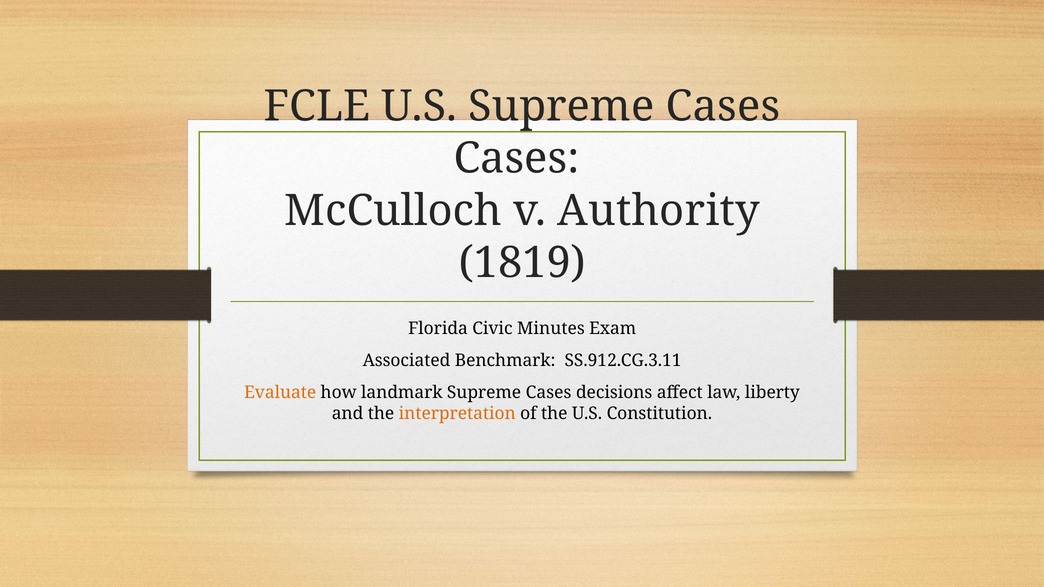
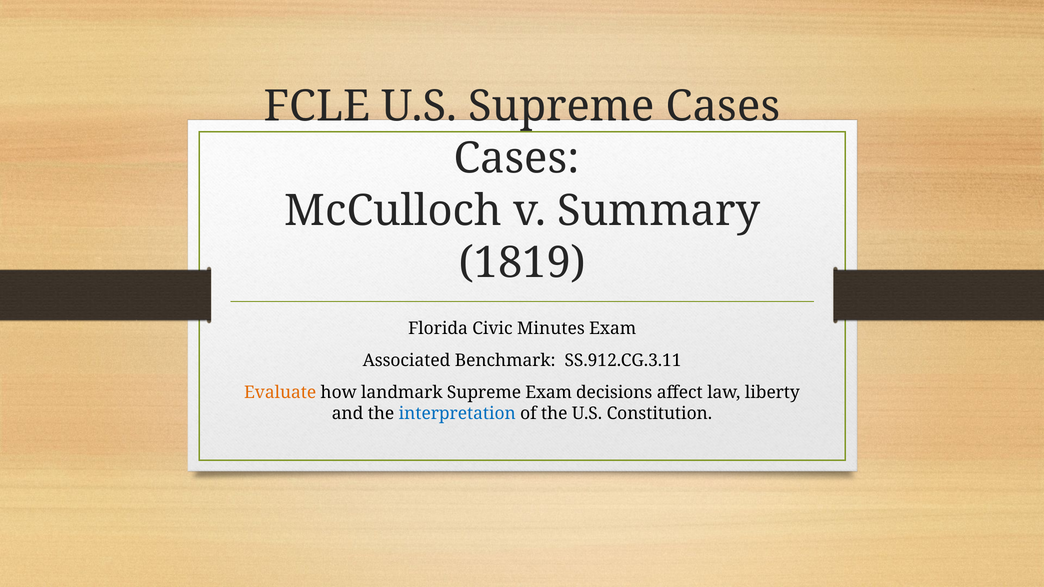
Authority: Authority -> Summary
landmark Supreme Cases: Cases -> Exam
interpretation colour: orange -> blue
